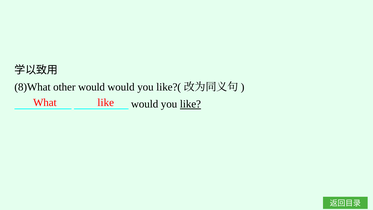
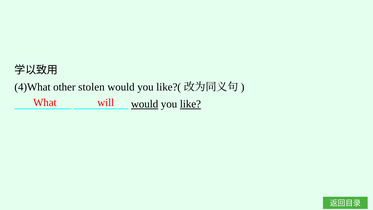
8)What: 8)What -> 4)What
other would: would -> stolen
What like: like -> will
would at (145, 104) underline: none -> present
